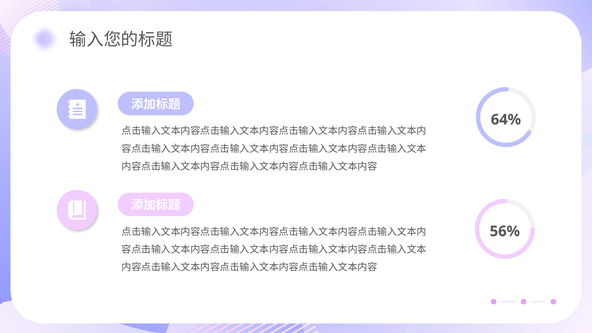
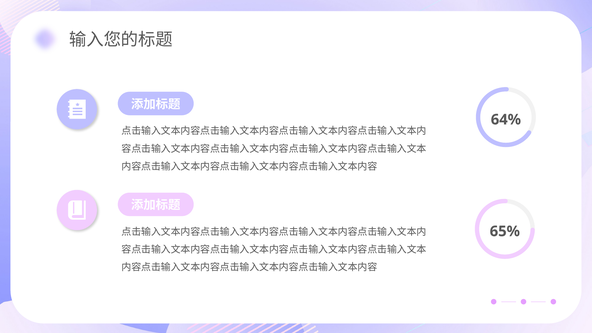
56%: 56% -> 65%
